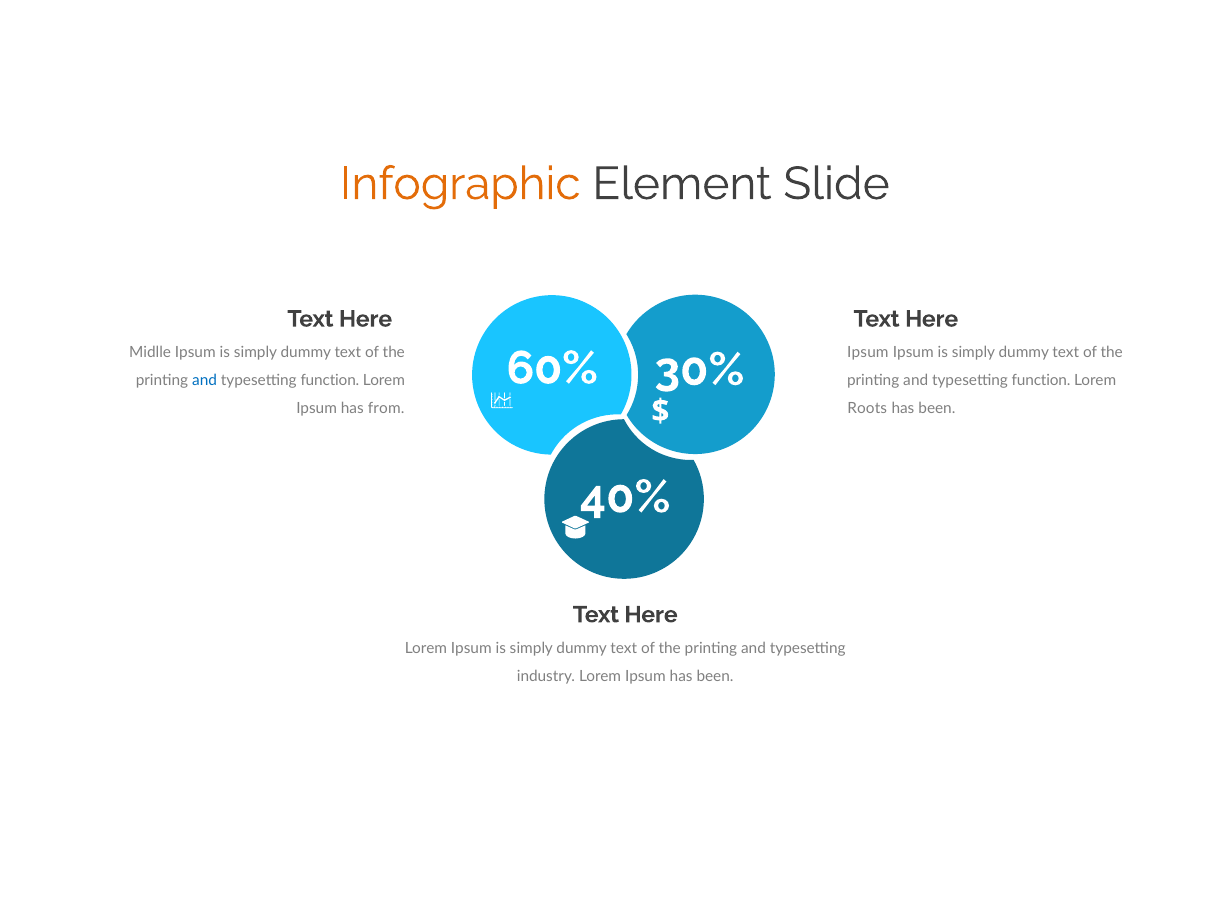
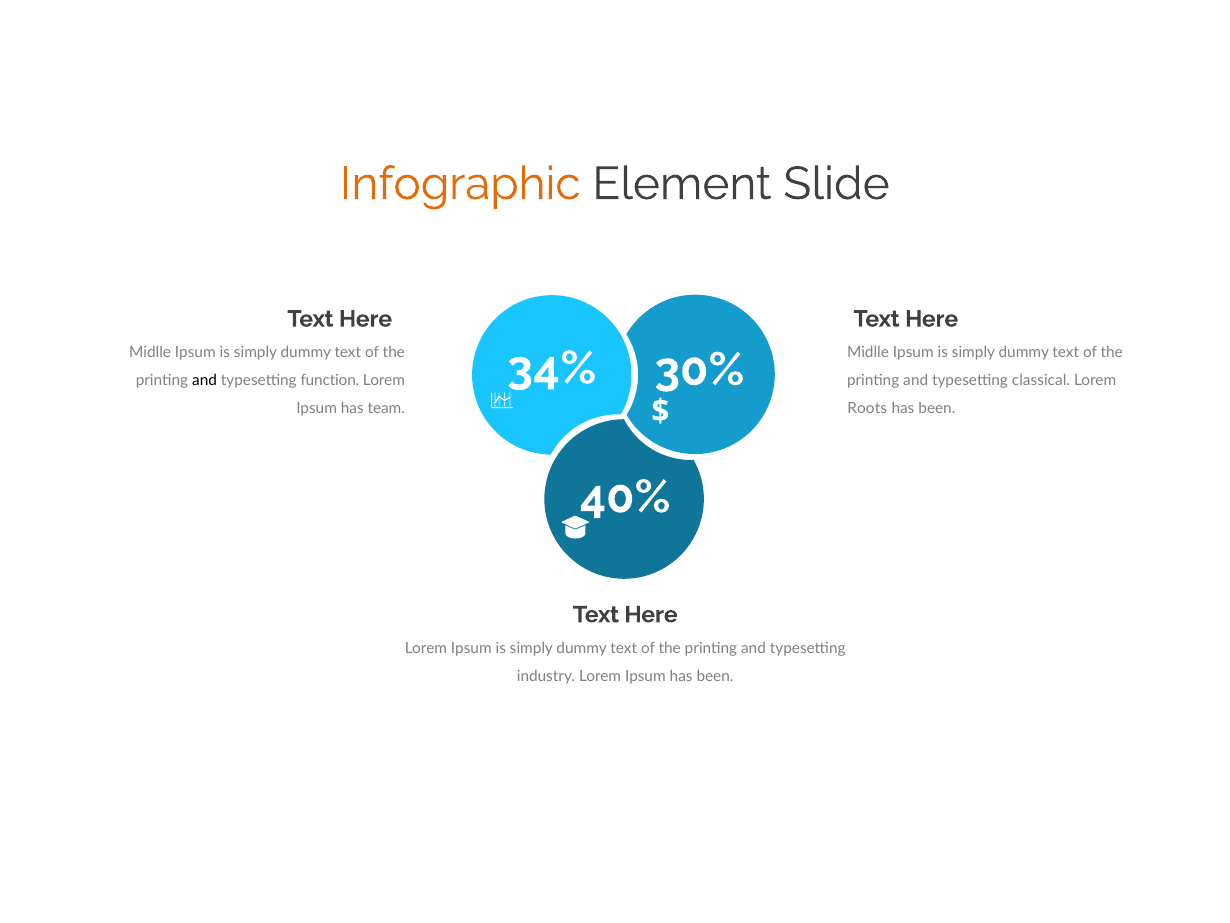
Ipsum at (868, 352): Ipsum -> Midlle
60%: 60% -> 34%
and at (205, 380) colour: blue -> black
function at (1041, 380): function -> classical
from: from -> team
